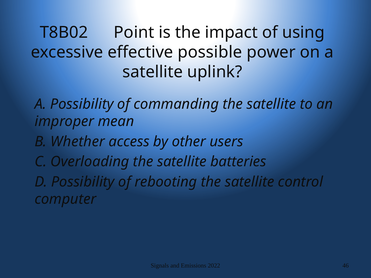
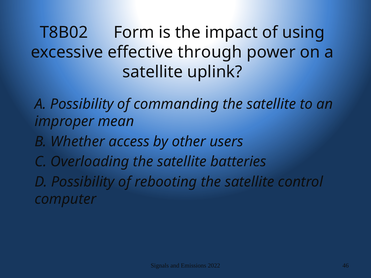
Point: Point -> Form
possible: possible -> through
